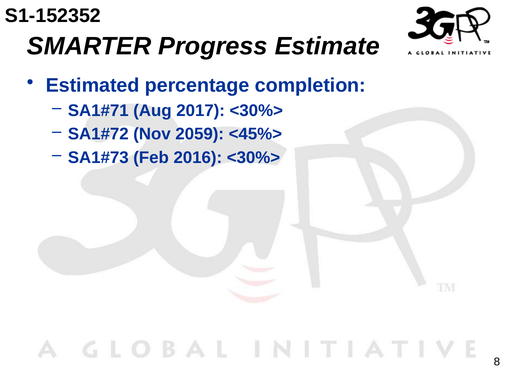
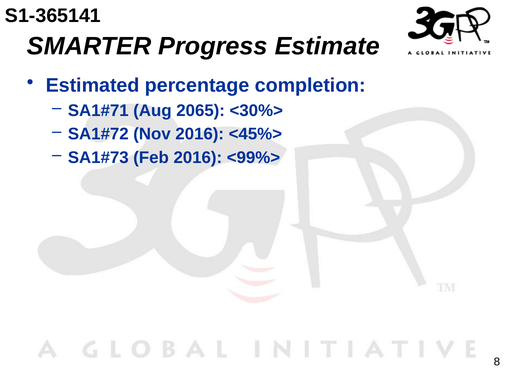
S1-152352: S1-152352 -> S1-365141
2017: 2017 -> 2065
Nov 2059: 2059 -> 2016
2016 <30%>: <30%> -> <99%>
